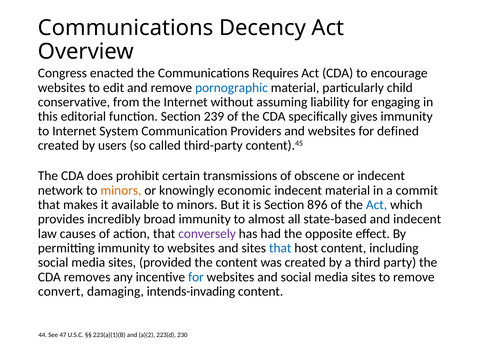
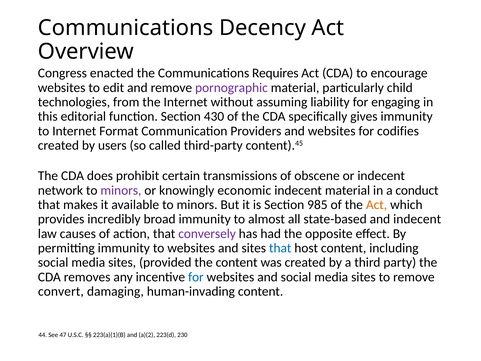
pornographic colour: blue -> purple
conservative: conservative -> technologies
239: 239 -> 430
System: System -> Format
defined: defined -> codifies
minors at (121, 190) colour: orange -> purple
commit: commit -> conduct
896: 896 -> 985
Act at (377, 205) colour: blue -> orange
intends-invading: intends-invading -> human-invading
